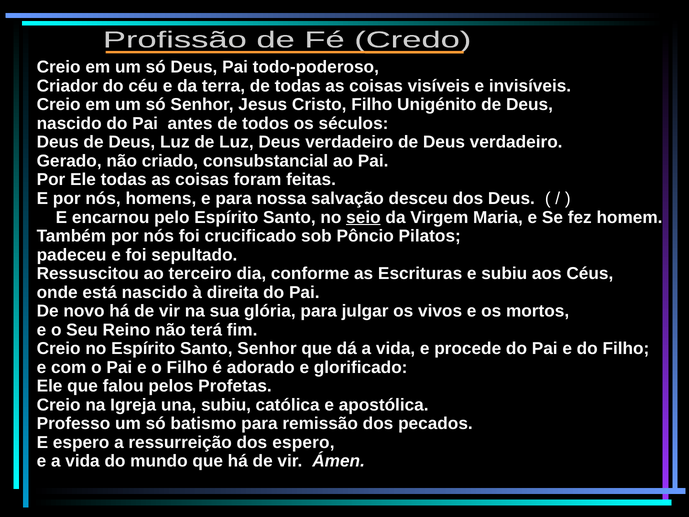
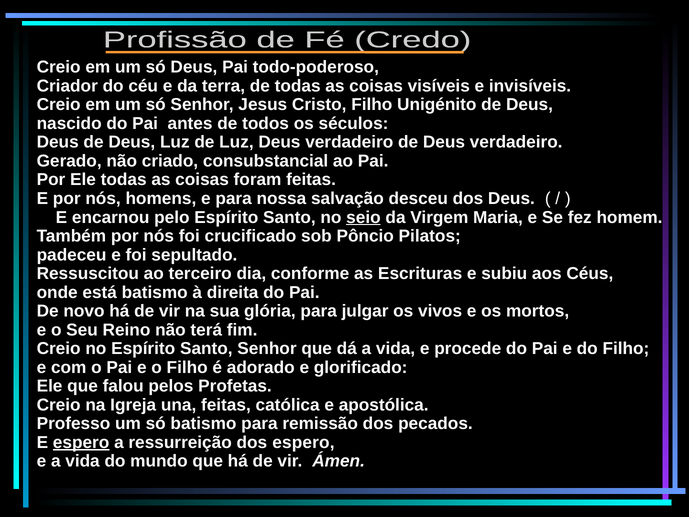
está nascido: nascido -> batismo
una subiu: subiu -> feitas
espero at (81, 442) underline: none -> present
